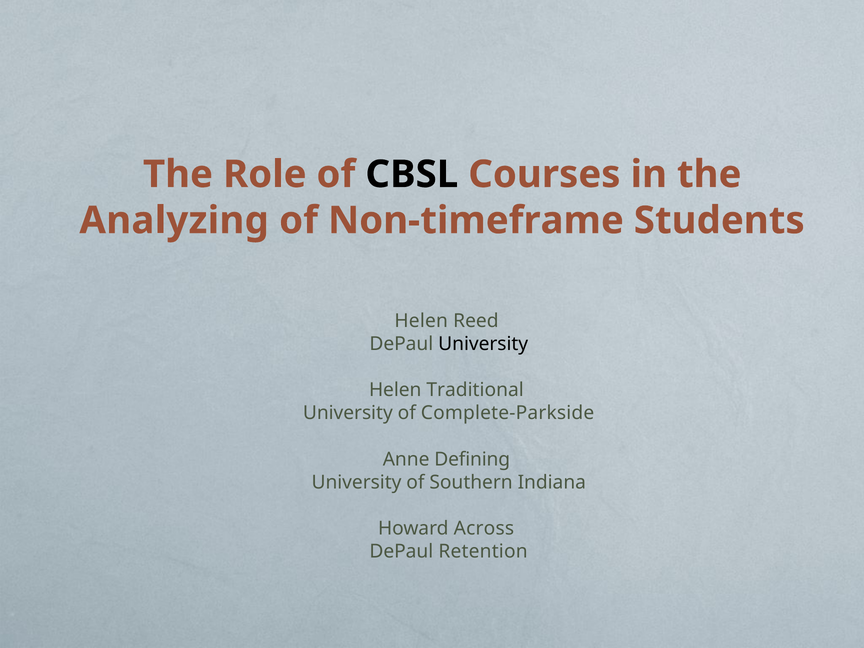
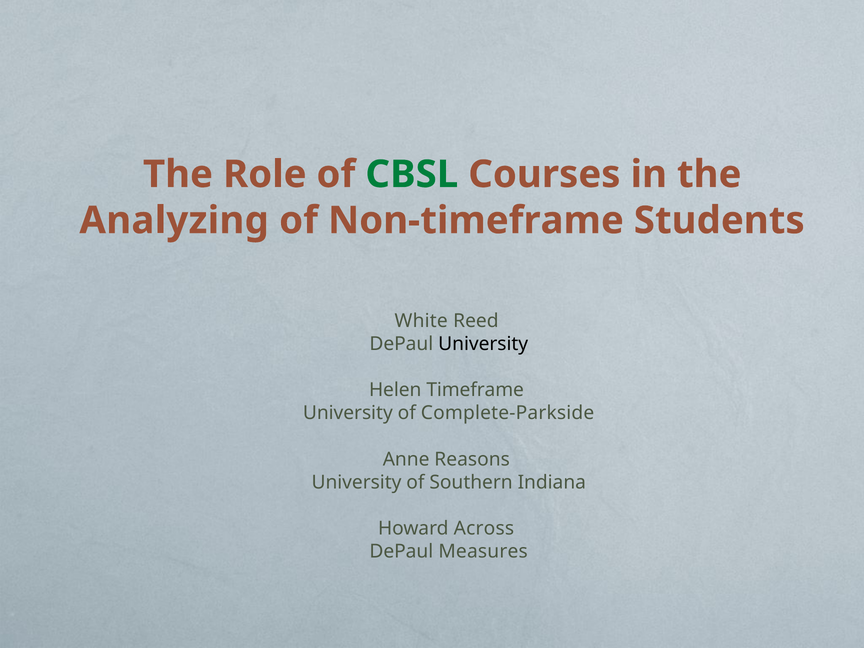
CBSL colour: black -> green
Helen at (421, 321): Helen -> White
Traditional: Traditional -> Timeframe
Defining: Defining -> Reasons
Retention: Retention -> Measures
